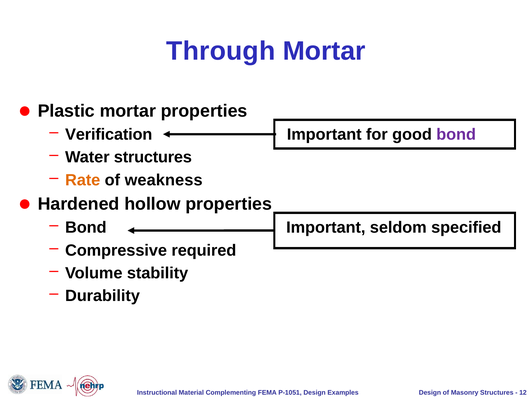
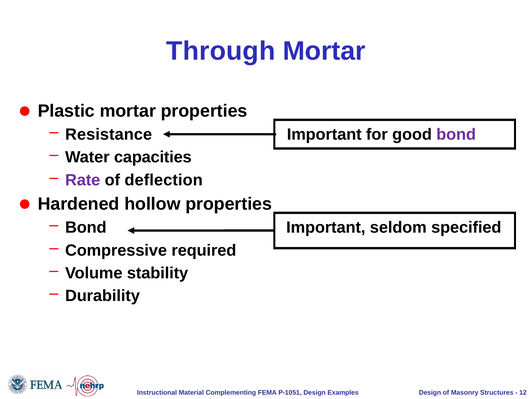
Verification: Verification -> Resistance
Water structures: structures -> capacities
Rate colour: orange -> purple
weakness: weakness -> deflection
